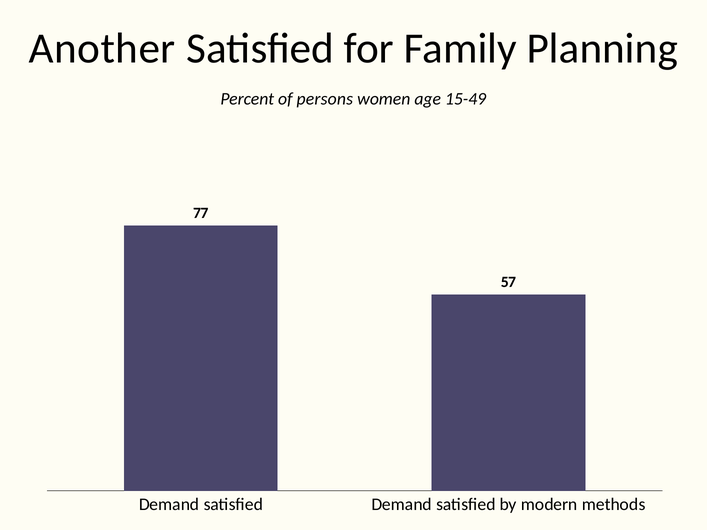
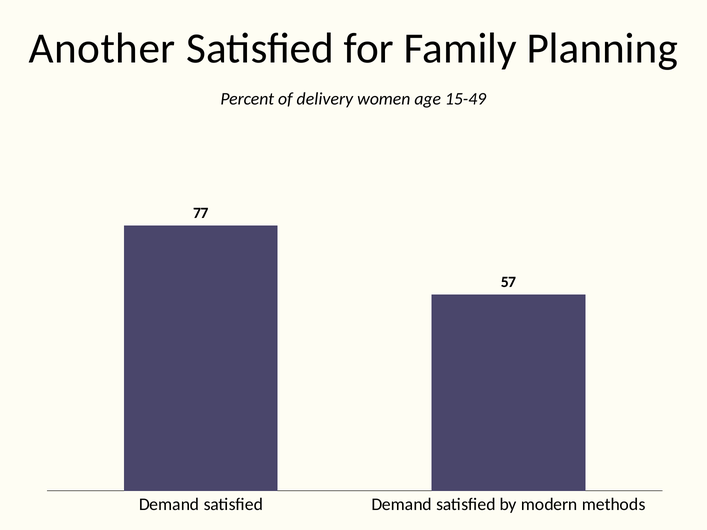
persons: persons -> delivery
